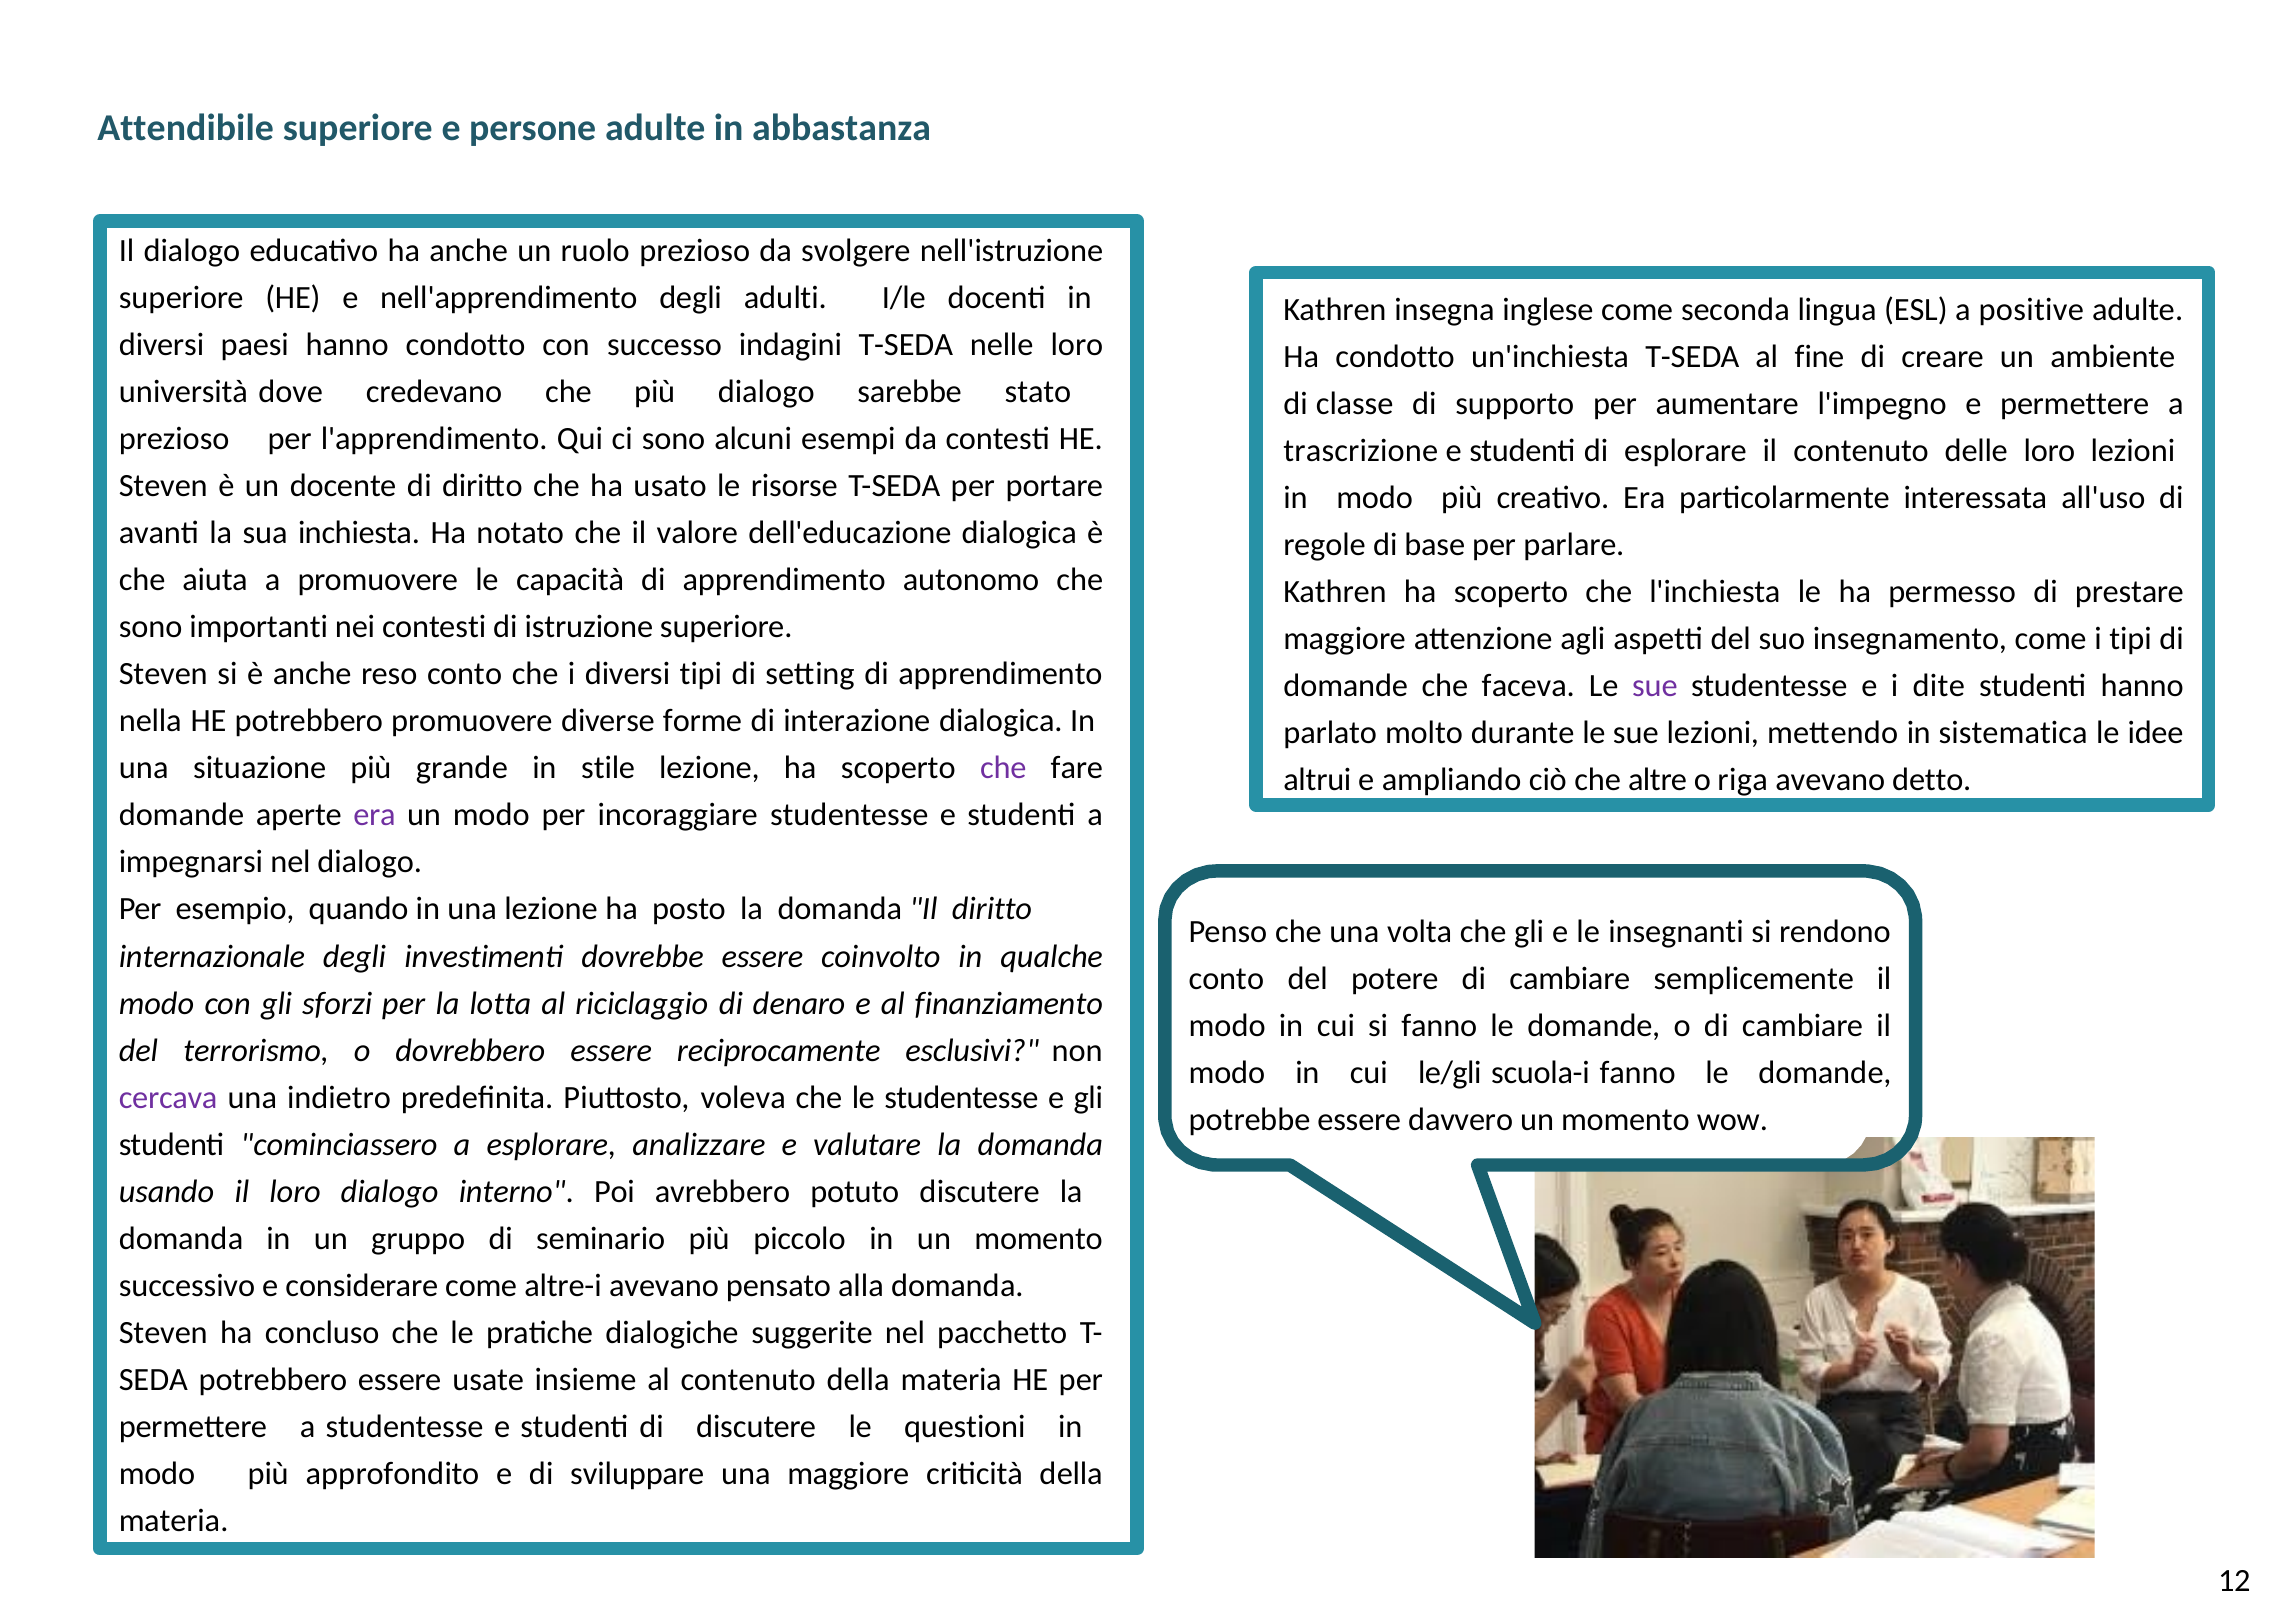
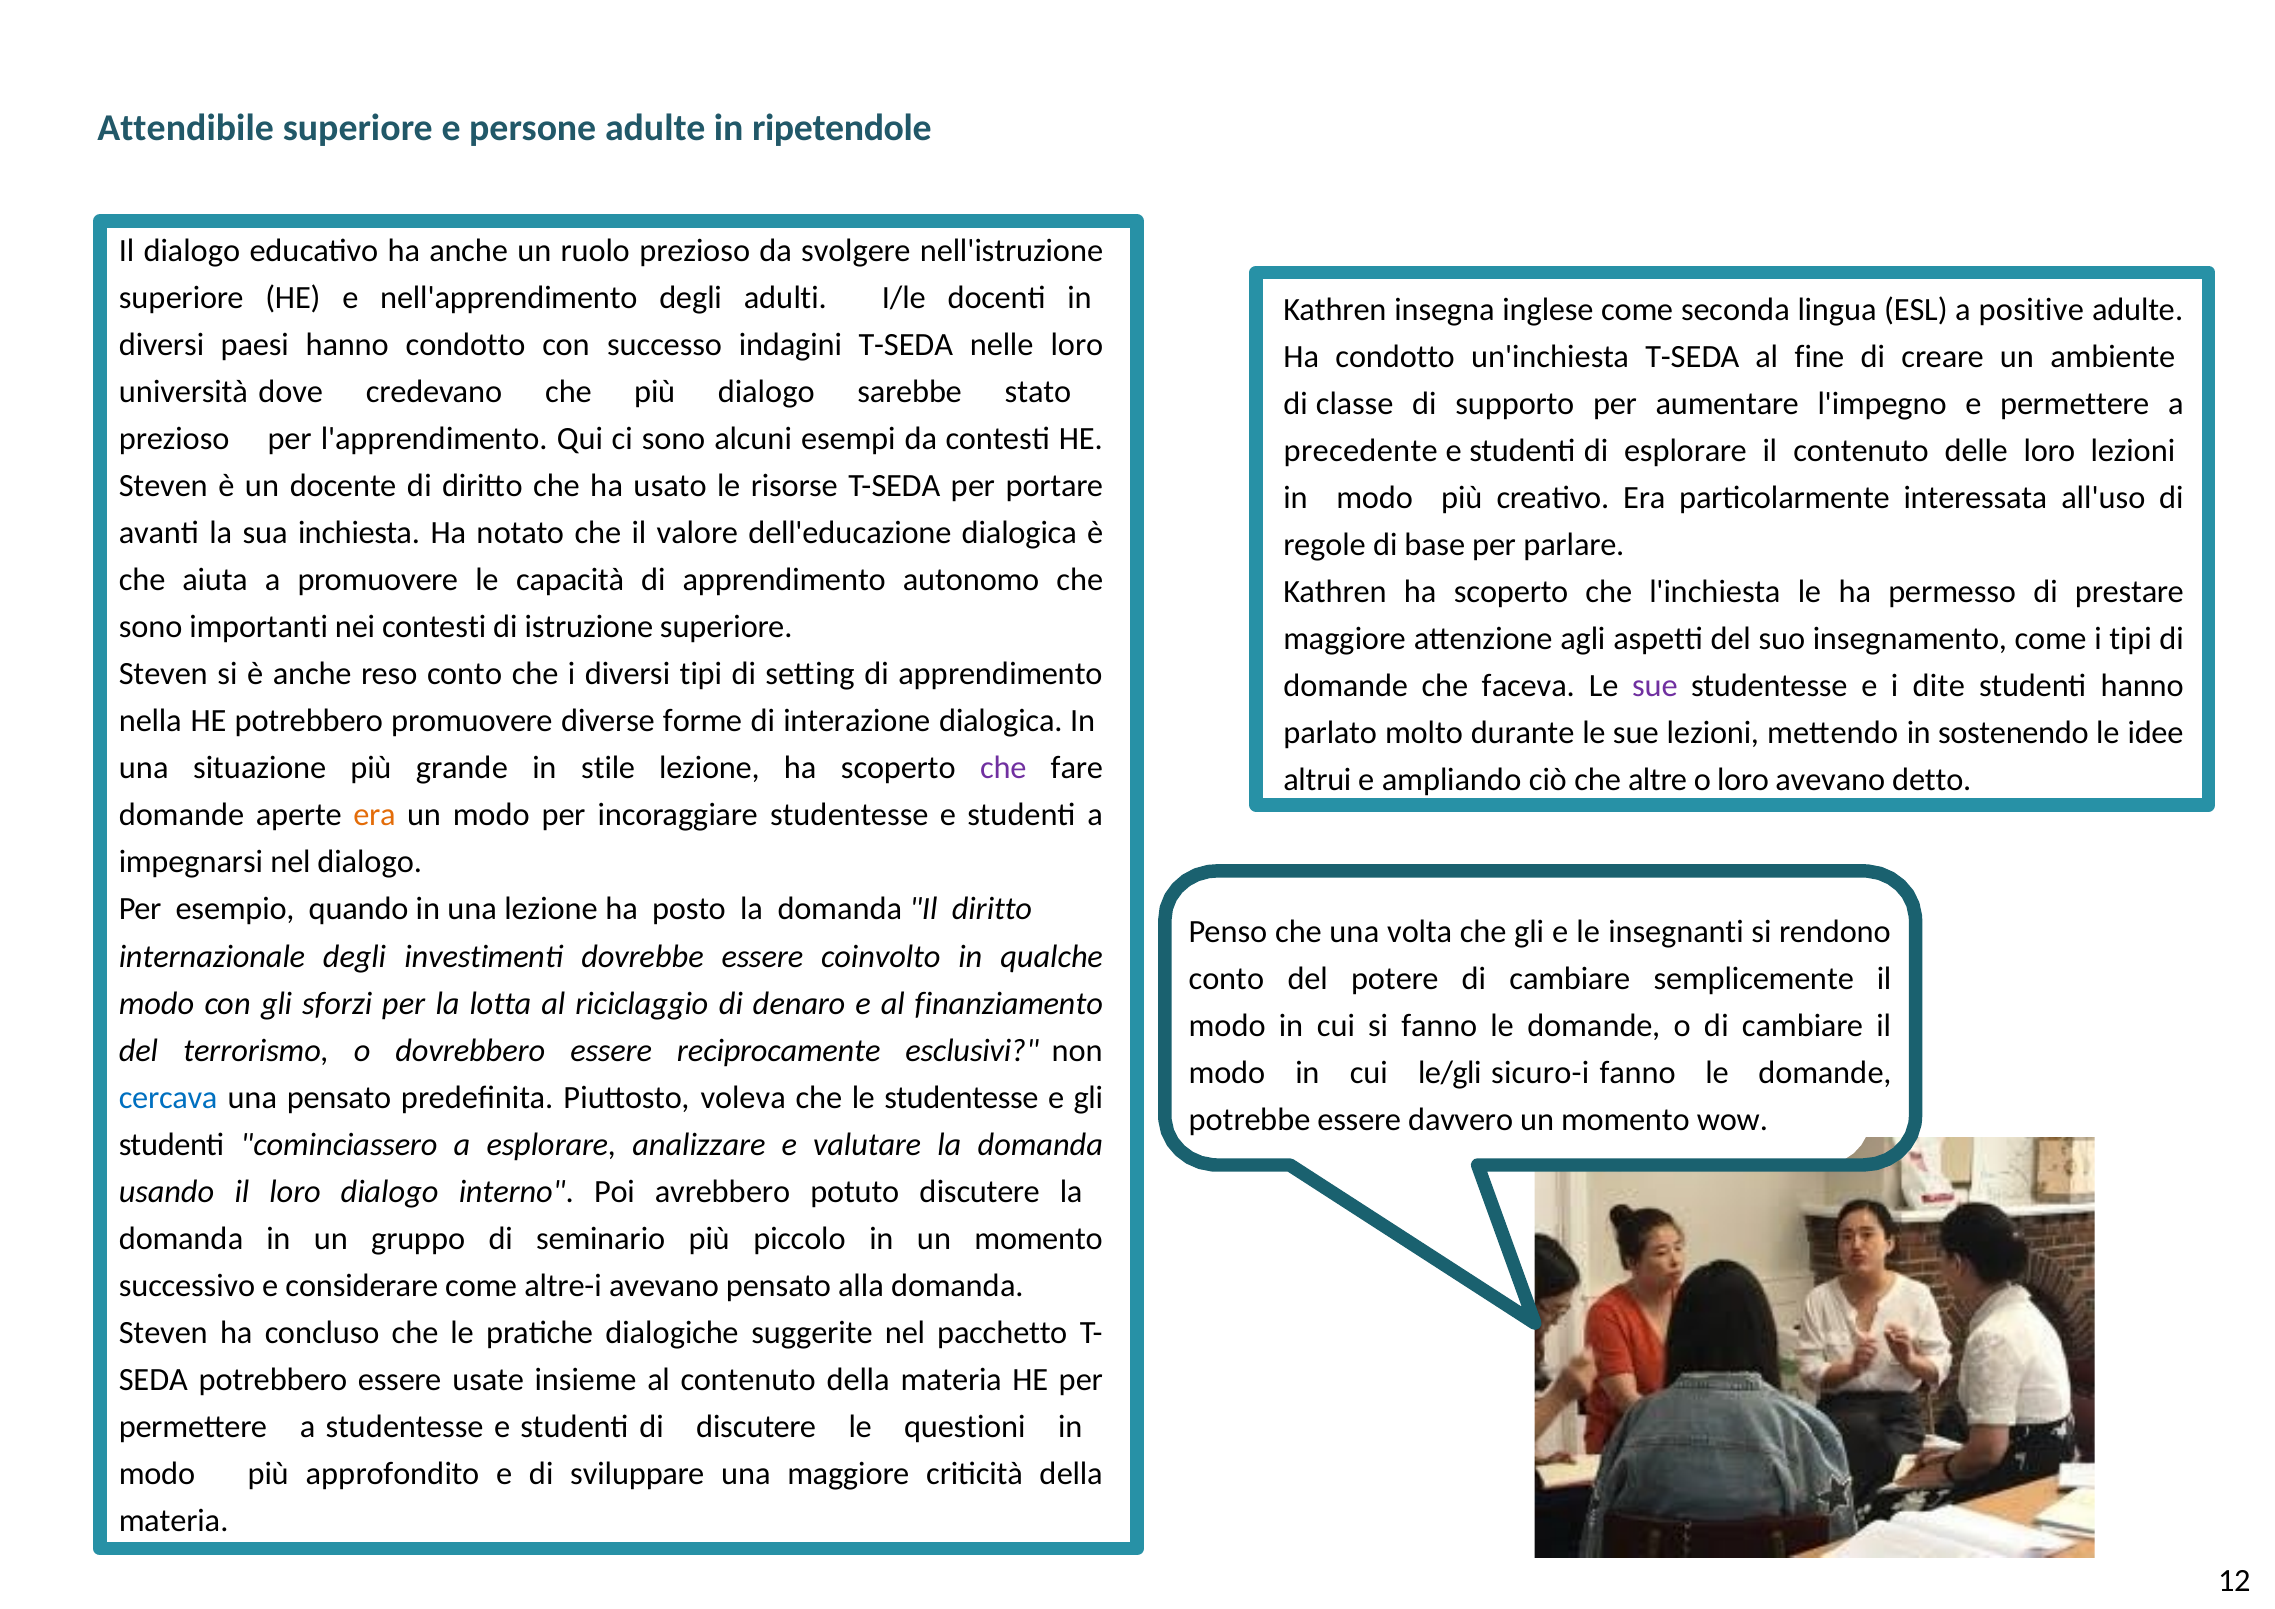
abbastanza: abbastanza -> ripetendole
trascrizione: trascrizione -> precedente
sistematica: sistematica -> sostenendo
o riga: riga -> loro
era at (375, 815) colour: purple -> orange
scuola-i: scuola-i -> sicuro-i
cercava colour: purple -> blue
una indietro: indietro -> pensato
